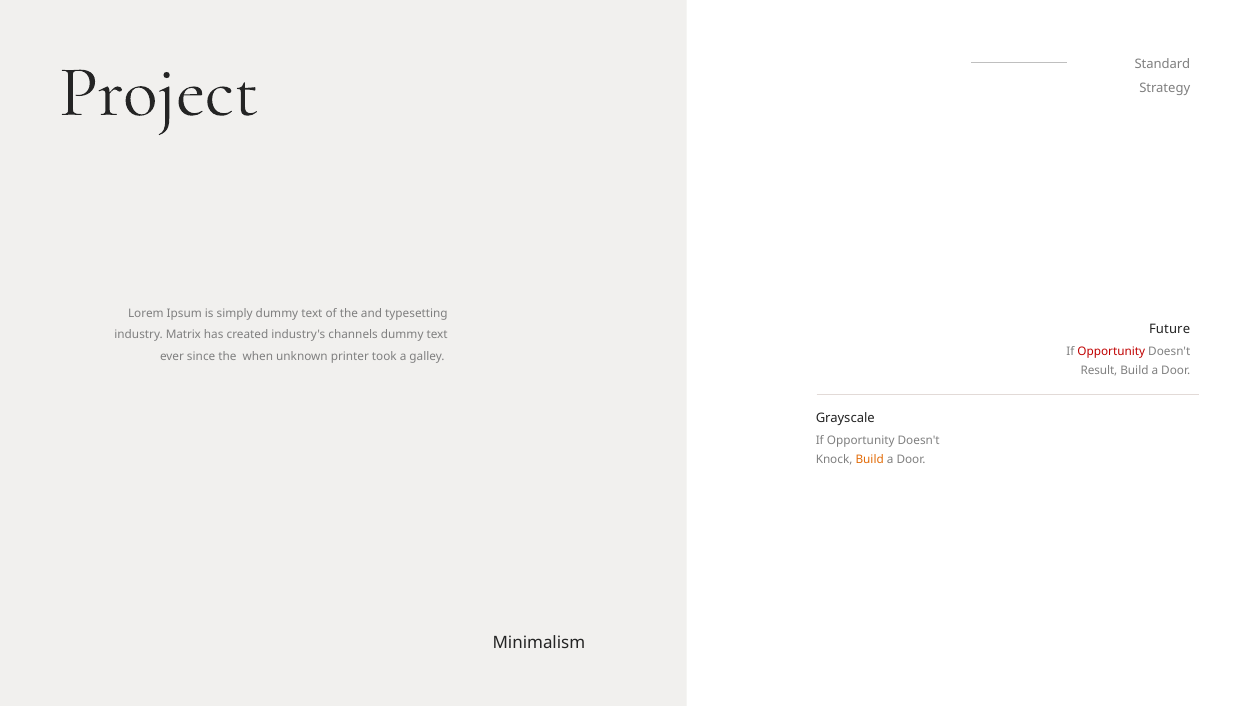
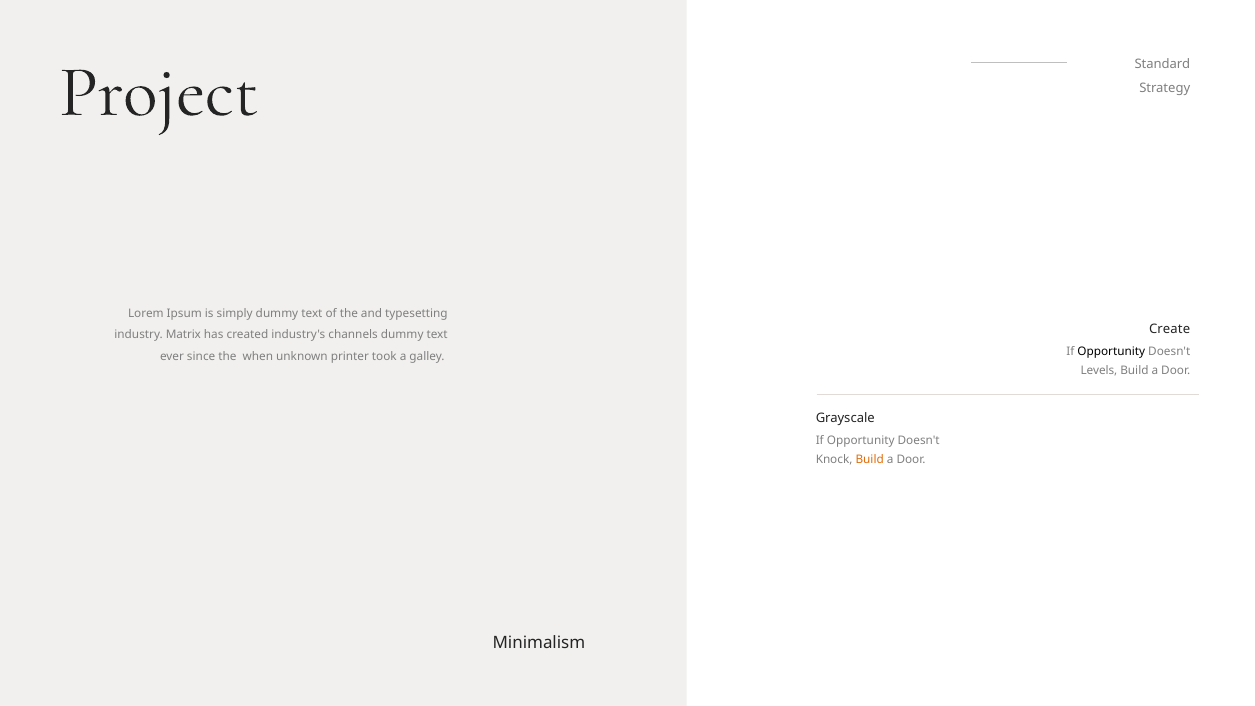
Future: Future -> Create
Opportunity at (1111, 352) colour: red -> black
Result: Result -> Levels
